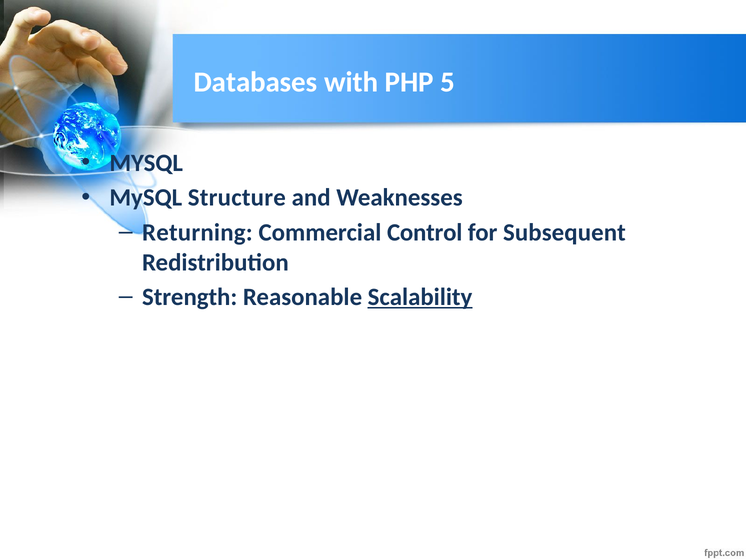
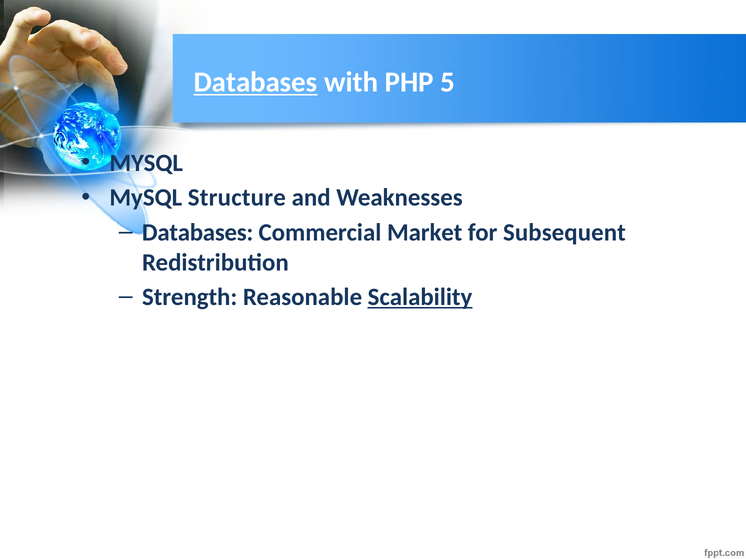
Databases at (256, 82) underline: none -> present
Returning at (197, 233): Returning -> Databases
Control: Control -> Market
